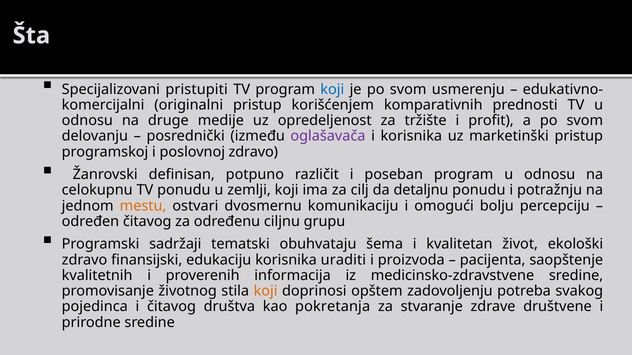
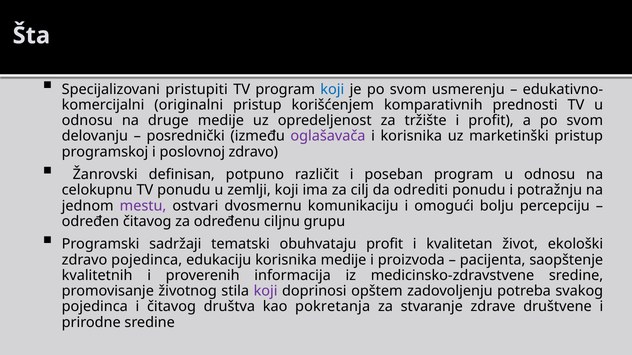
detaljnu: detaljnu -> odrediti
mestu colour: orange -> purple
obuhvataju šema: šema -> profit
zdravo finansijski: finansijski -> pojedinca
korisnika uraditi: uraditi -> medije
koji at (266, 291) colour: orange -> purple
